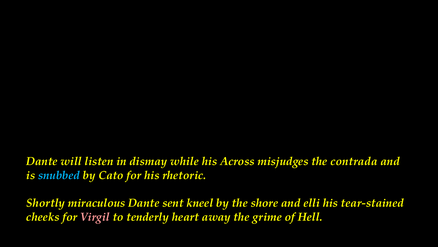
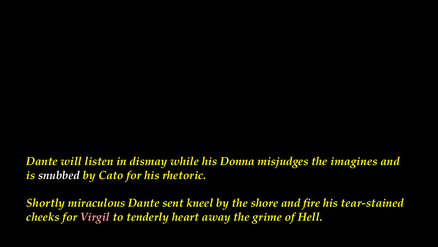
Across: Across -> Donna
contrada: contrada -> imagines
snubbed colour: light blue -> white
elli: elli -> fire
